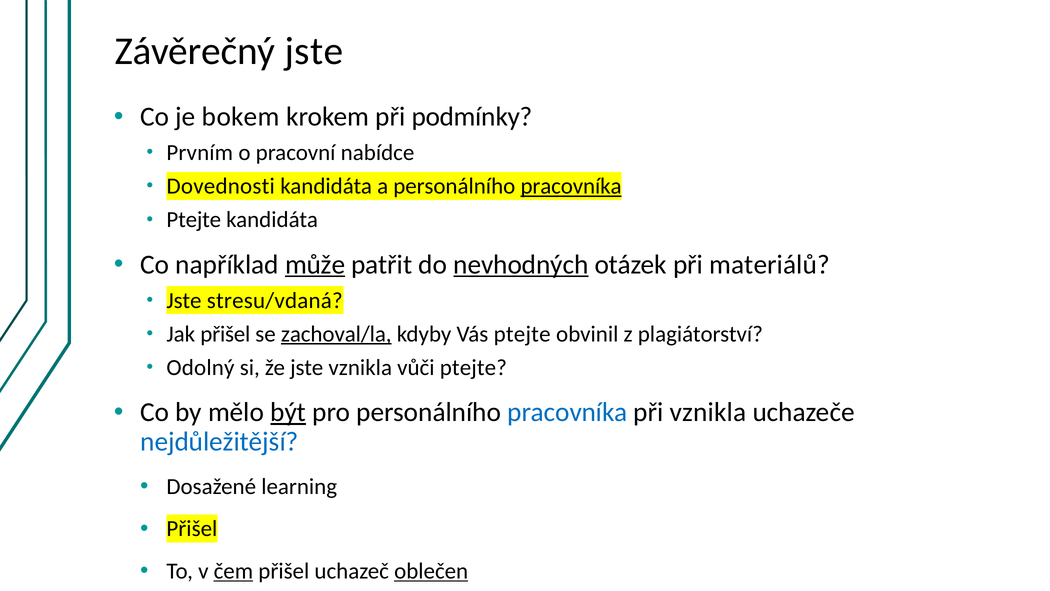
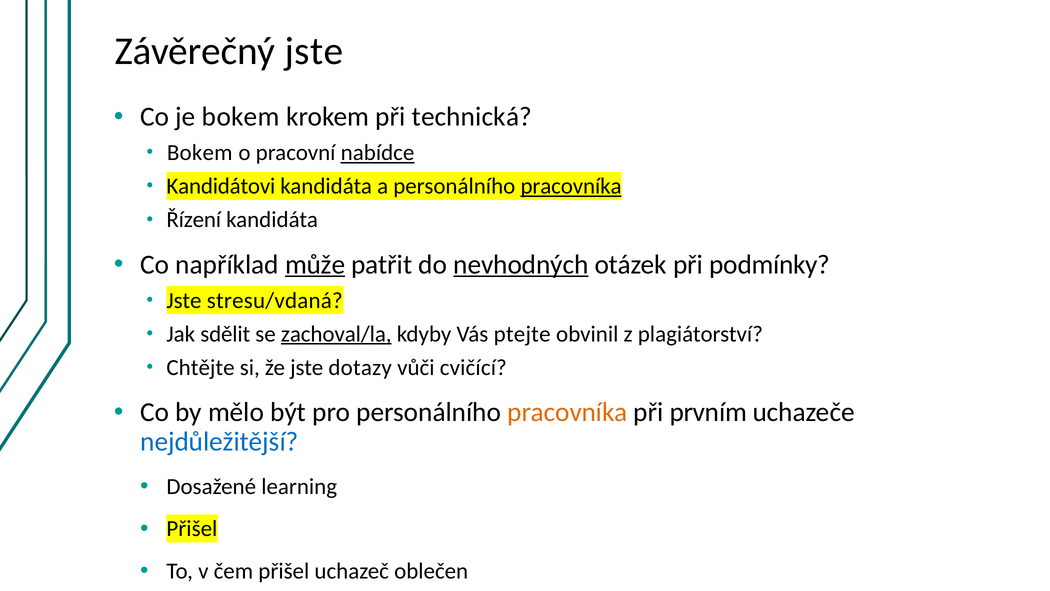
podmínky: podmínky -> technická
Prvním at (200, 153): Prvním -> Bokem
nabídce underline: none -> present
Dovednosti: Dovednosti -> Kandidátovi
Ptejte at (194, 220): Ptejte -> Řízení
materiálů: materiálů -> podmínky
Jak přišel: přišel -> sdělit
Odolný: Odolný -> Chtějte
jste vznikla: vznikla -> dotazy
vůči ptejte: ptejte -> cvičící
být underline: present -> none
pracovníka at (567, 412) colour: blue -> orange
při vznikla: vznikla -> prvním
čem underline: present -> none
oblečen underline: present -> none
